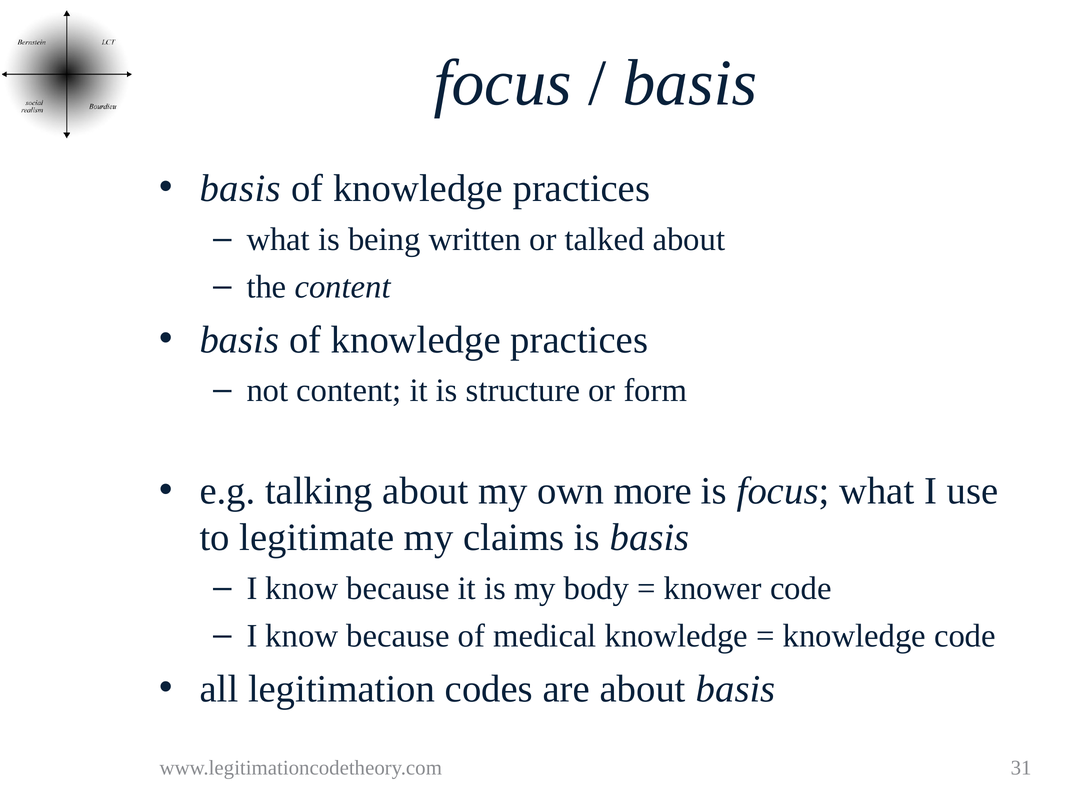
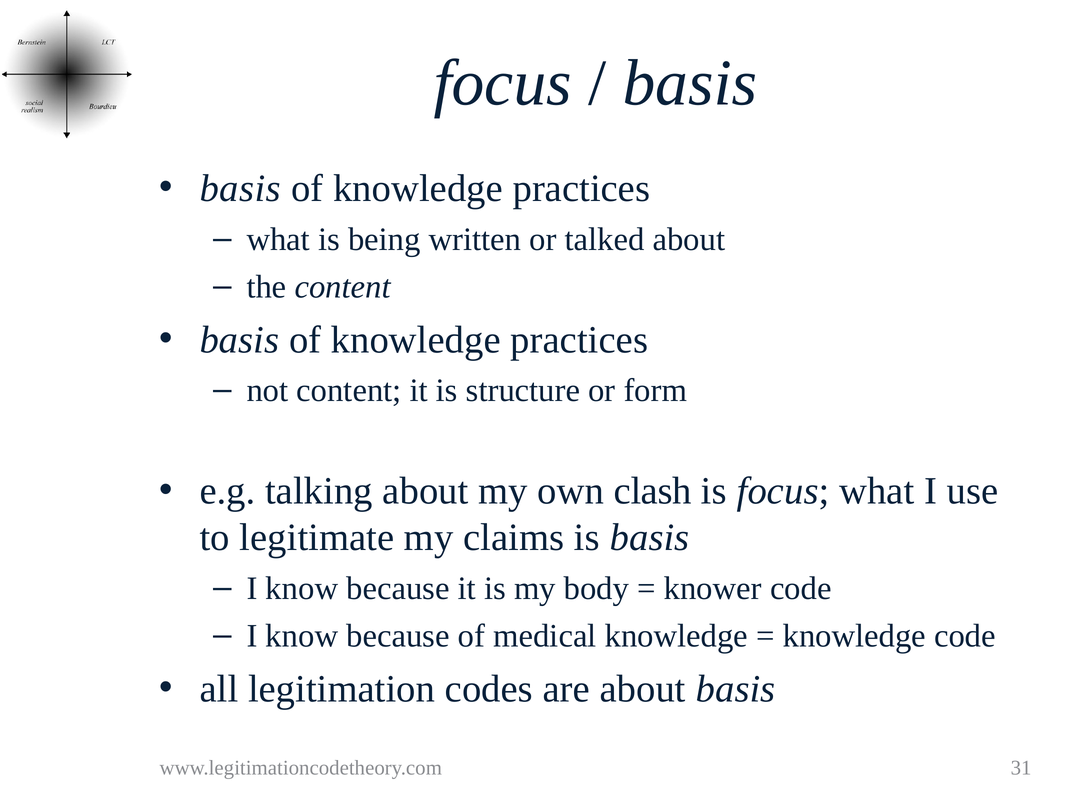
more: more -> clash
